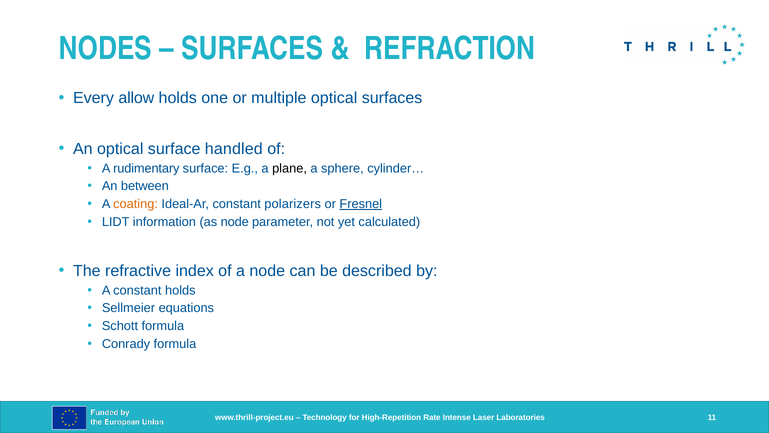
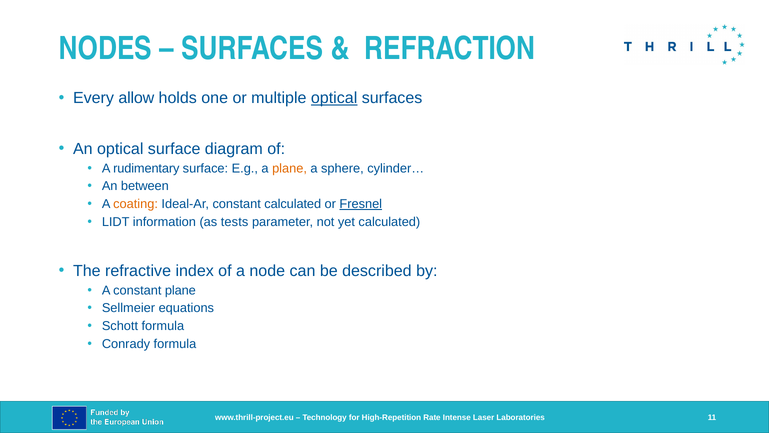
optical at (334, 98) underline: none -> present
handled: handled -> diagram
plane at (290, 168) colour: black -> orange
constant polarizers: polarizers -> calculated
as node: node -> tests
constant holds: holds -> plane
